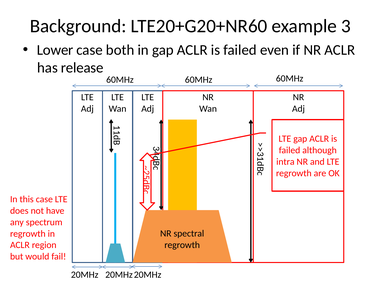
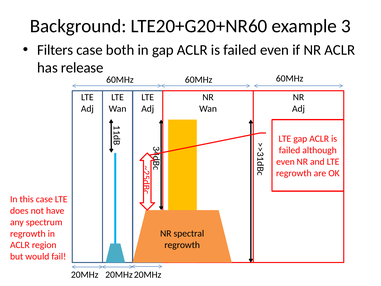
Lower: Lower -> Filters
intra at (285, 162): intra -> even
